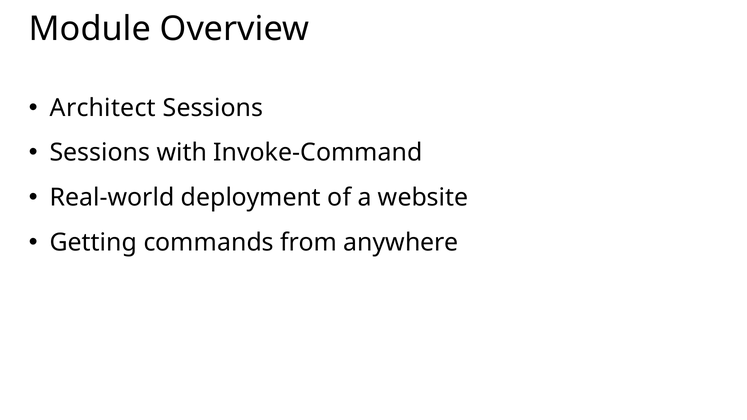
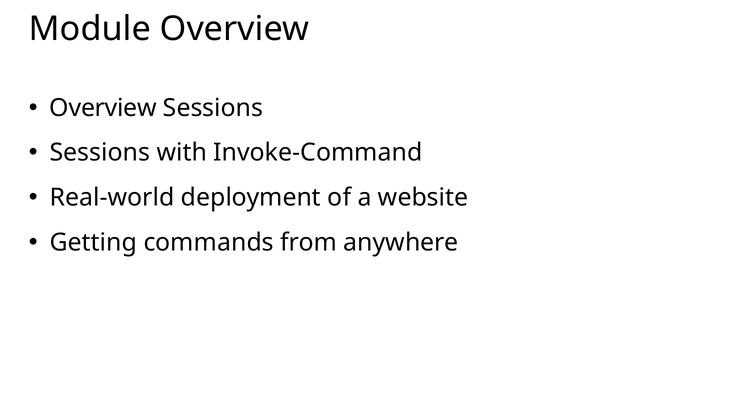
Architect at (103, 108): Architect -> Overview
